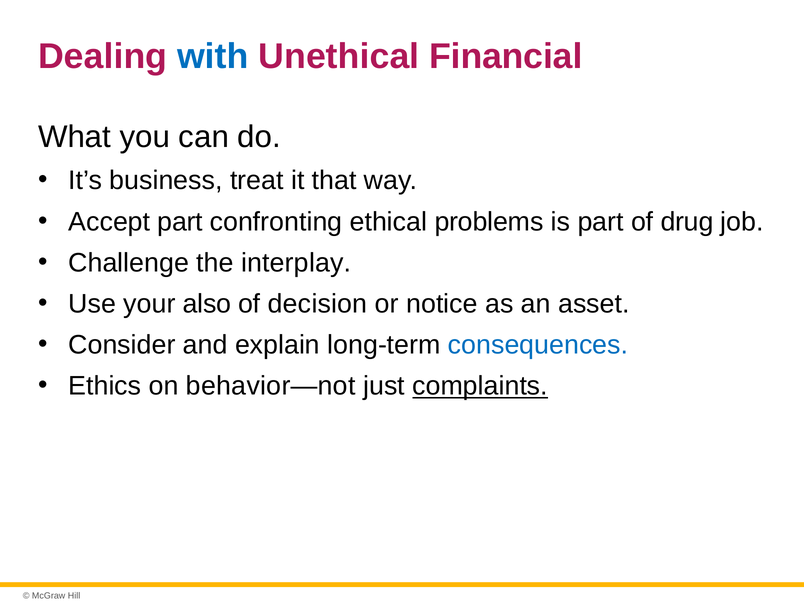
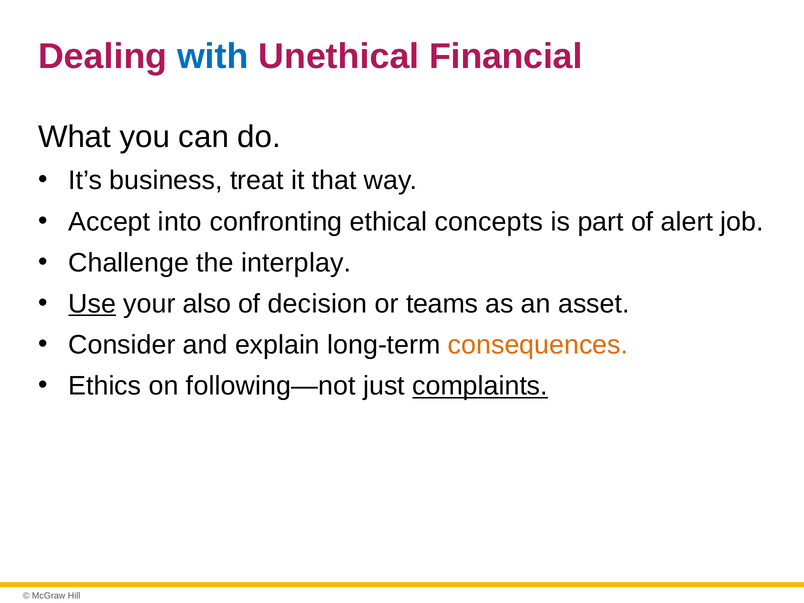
Accept part: part -> into
problems: problems -> concepts
drug: drug -> alert
Use underline: none -> present
notice: notice -> teams
consequences colour: blue -> orange
behavior—not: behavior—not -> following—not
